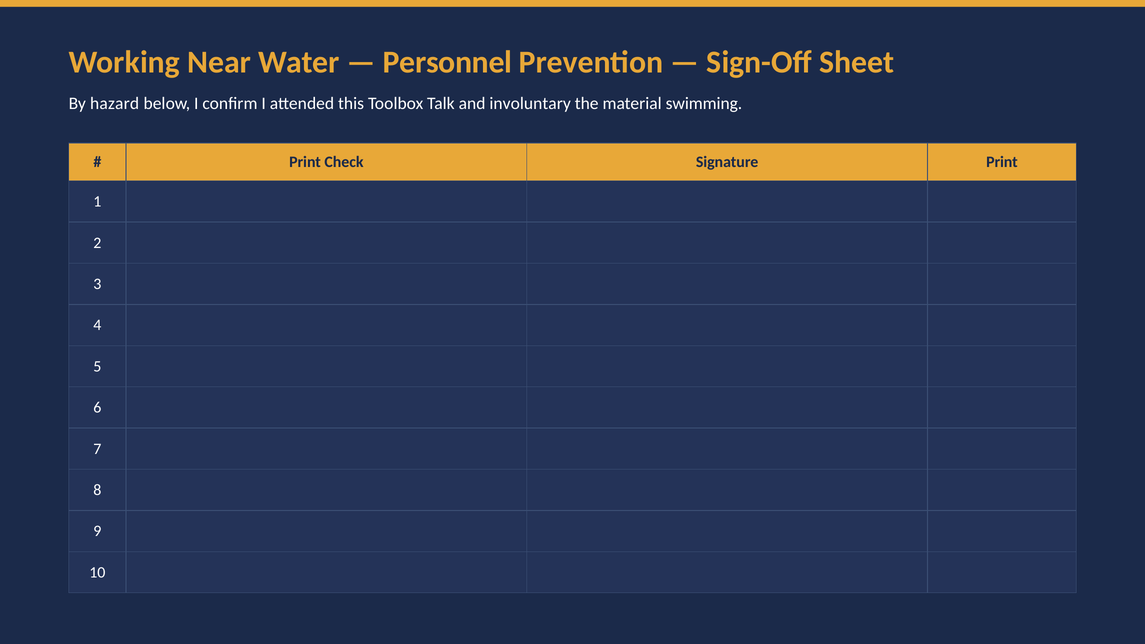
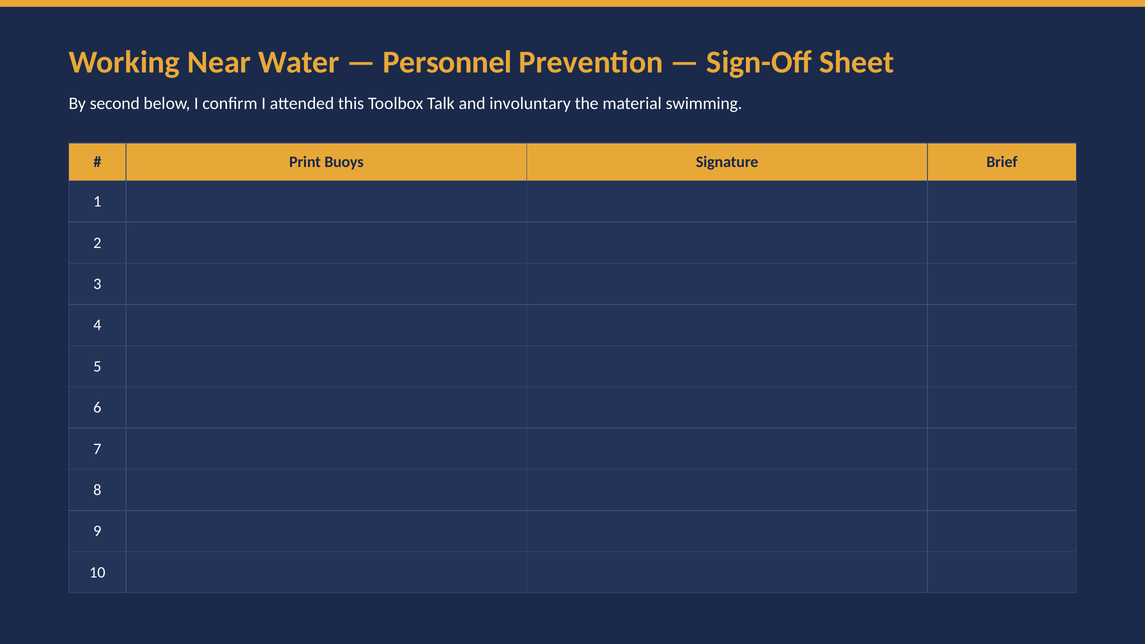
hazard: hazard -> second
Check: Check -> Buoys
Signature Print: Print -> Brief
